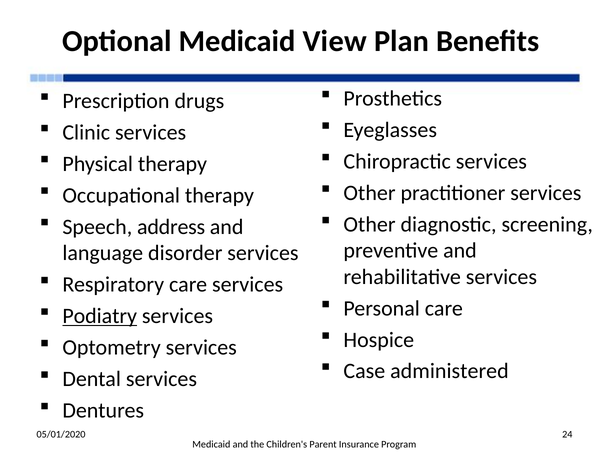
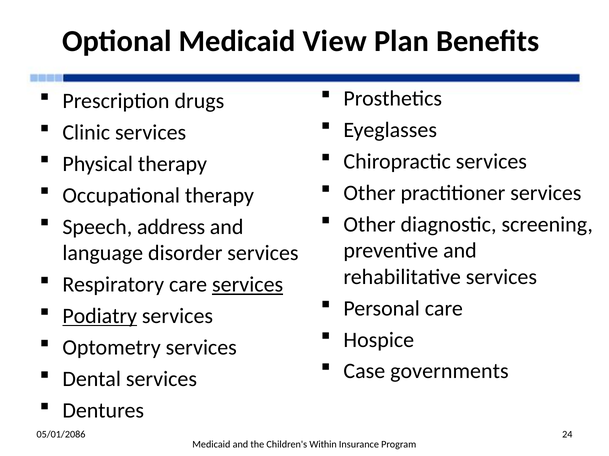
services at (248, 285) underline: none -> present
administered: administered -> governments
05/01/2020: 05/01/2020 -> 05/01/2086
Parent: Parent -> Within
